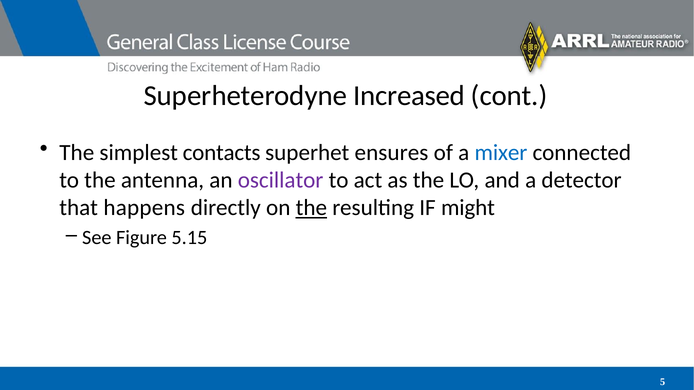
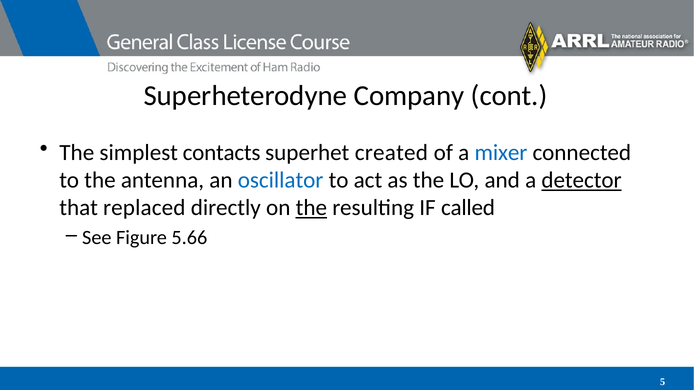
Increased: Increased -> Company
ensures: ensures -> created
oscillator colour: purple -> blue
detector underline: none -> present
happens: happens -> replaced
might: might -> called
5.15: 5.15 -> 5.66
